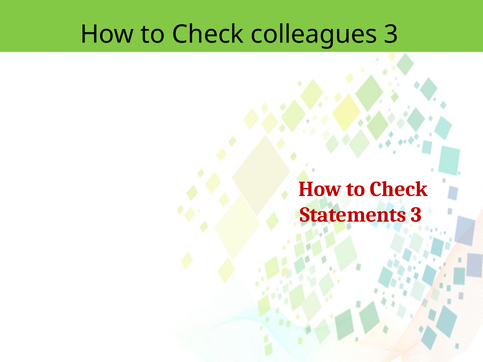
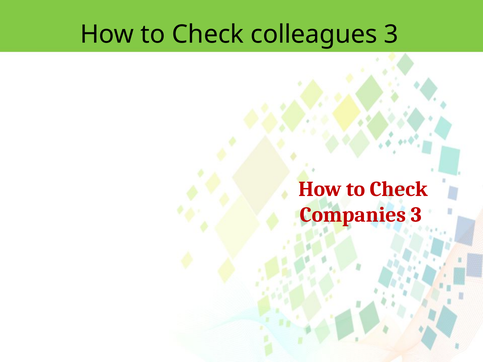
Statements: Statements -> Companies
